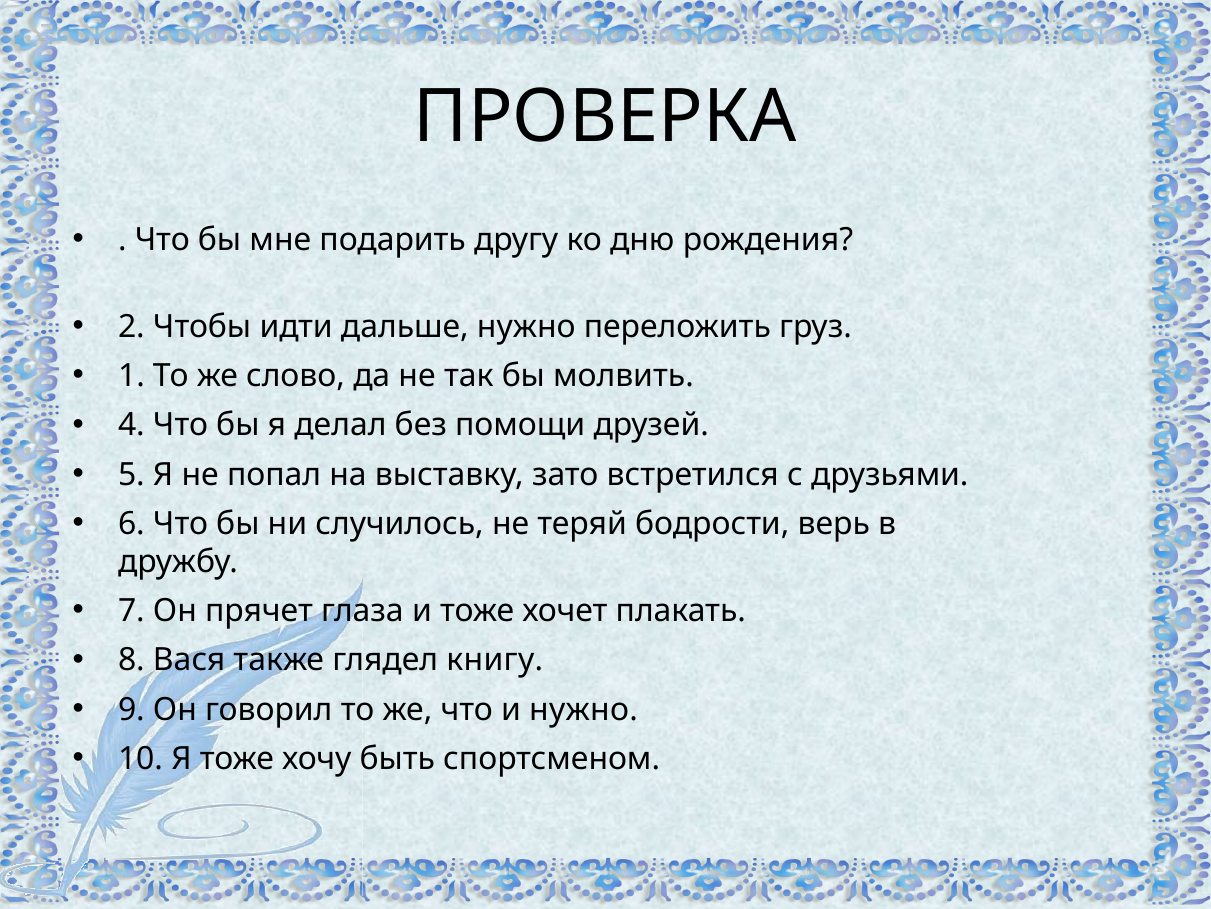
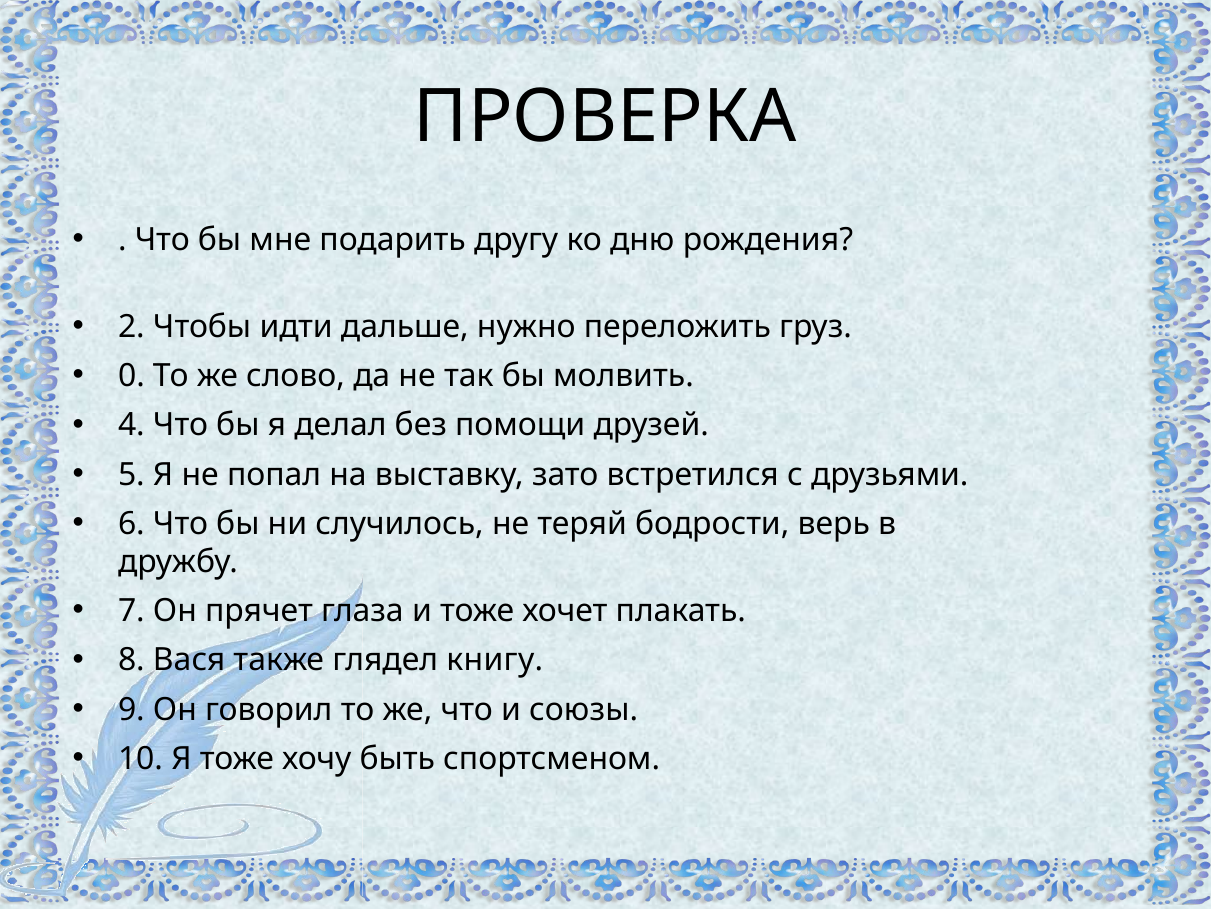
1: 1 -> 0
и нужно: нужно -> союзы
